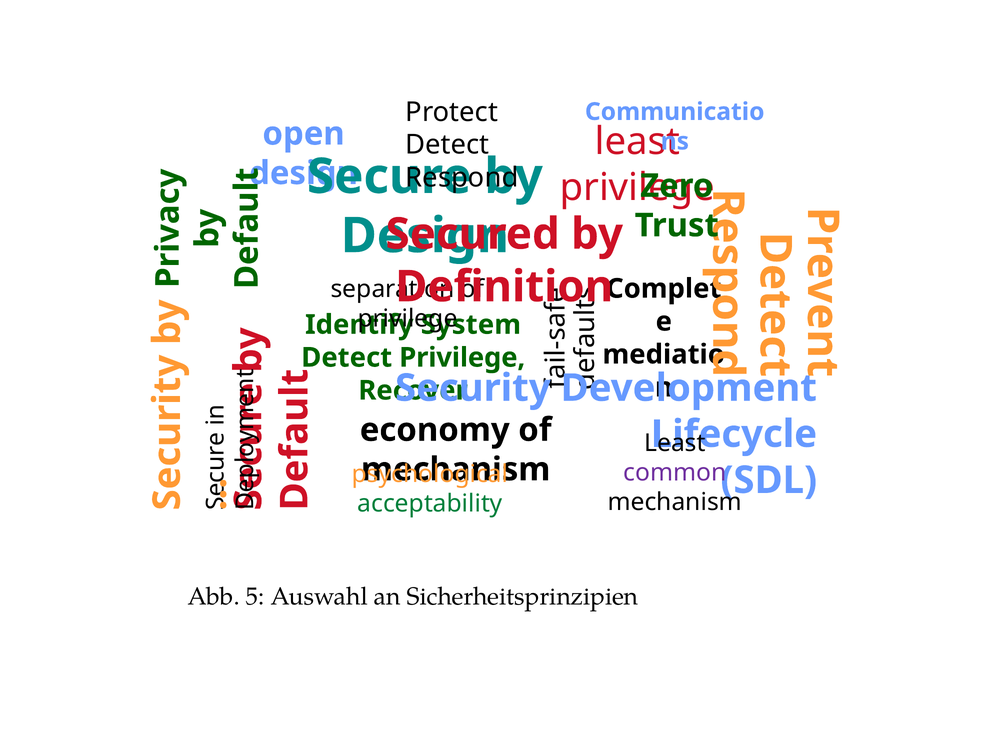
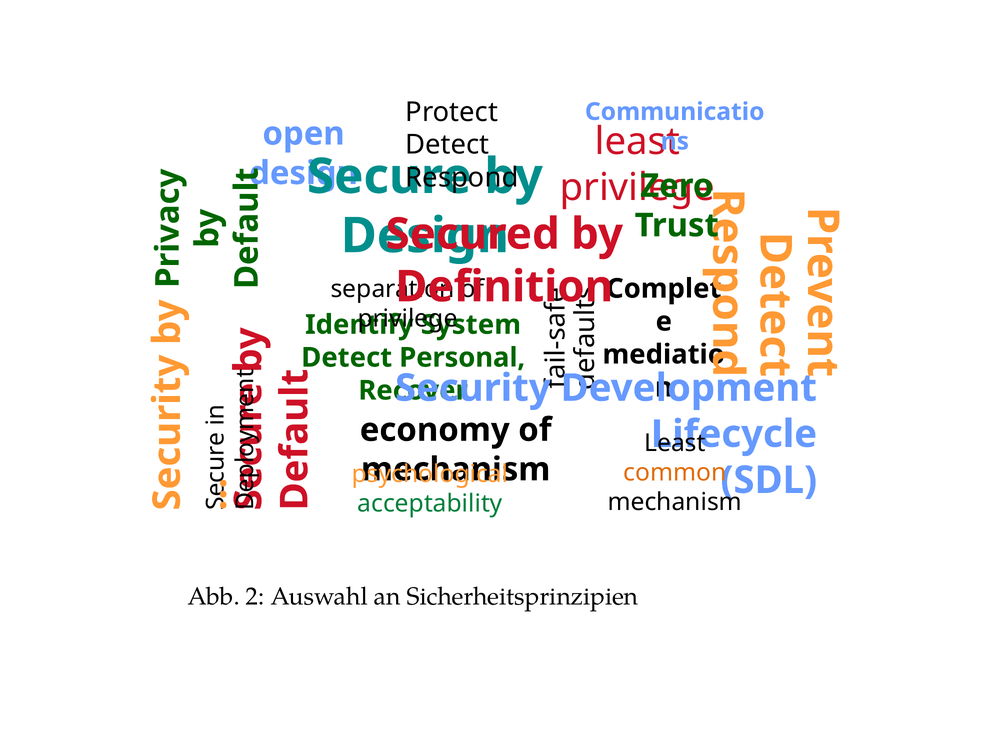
Privilege at (462, 358): Privilege -> Personal
common colour: purple -> orange
5: 5 -> 2
